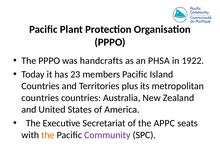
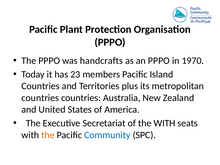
an PHSA: PHSA -> PPPO
1922: 1922 -> 1970
the APPC: APPC -> WITH
Community colour: purple -> blue
